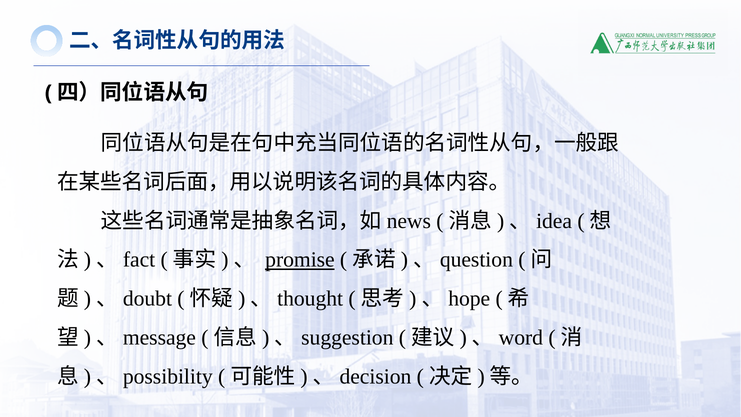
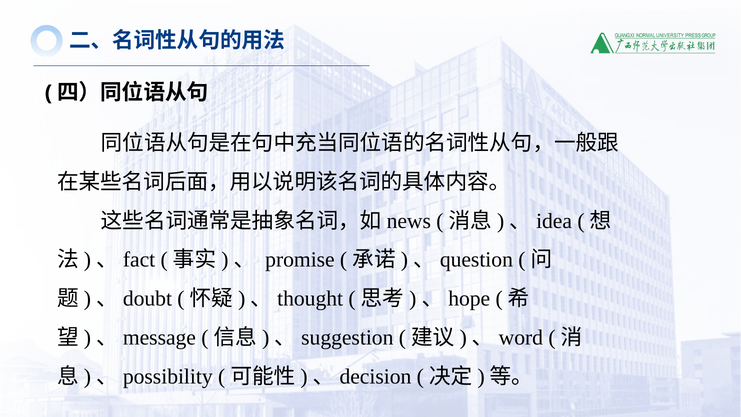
promise underline: present -> none
